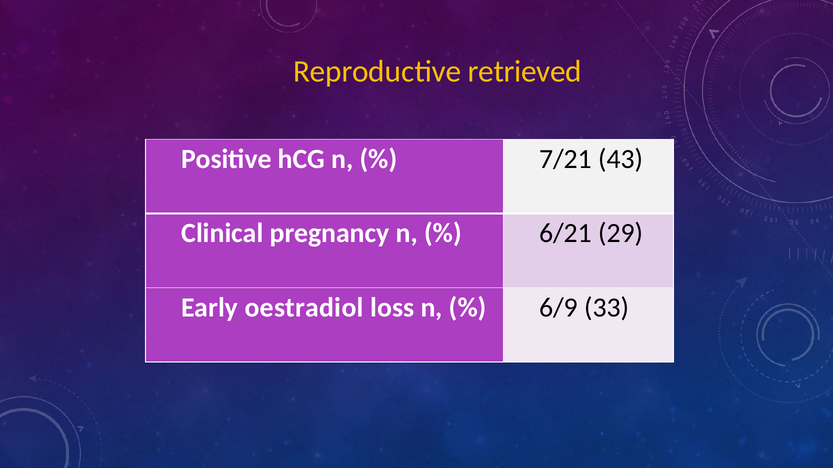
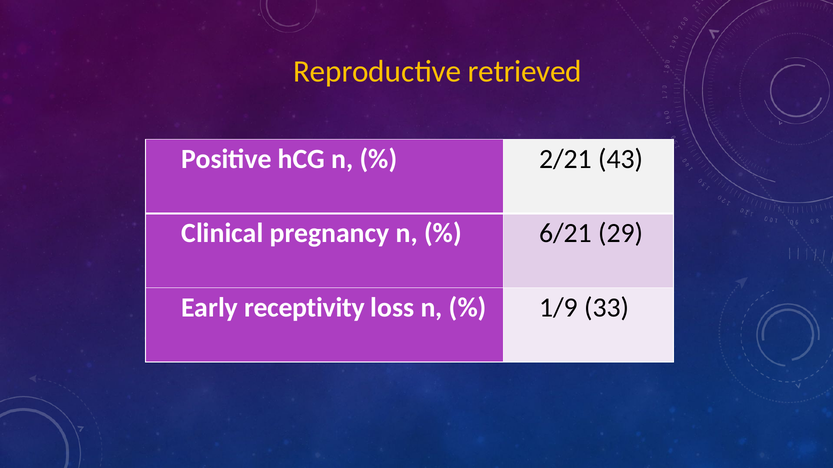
7/21: 7/21 -> 2/21
oestradiol: oestradiol -> receptivity
6/9: 6/9 -> 1/9
